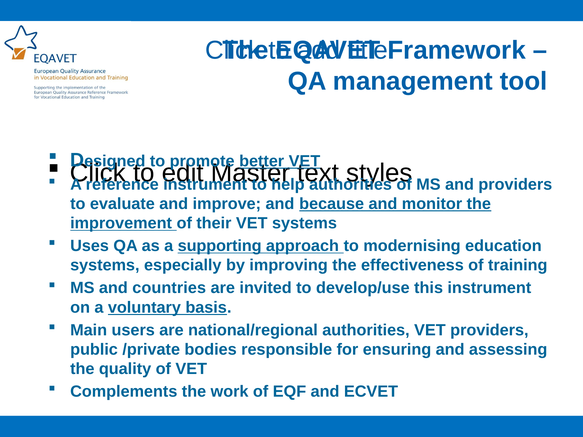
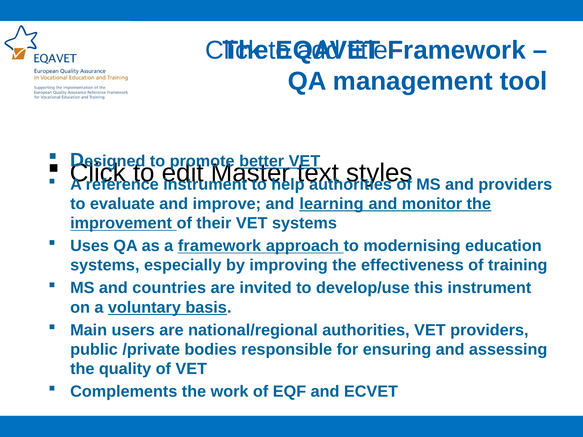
because: because -> learning
a supporting: supporting -> framework
